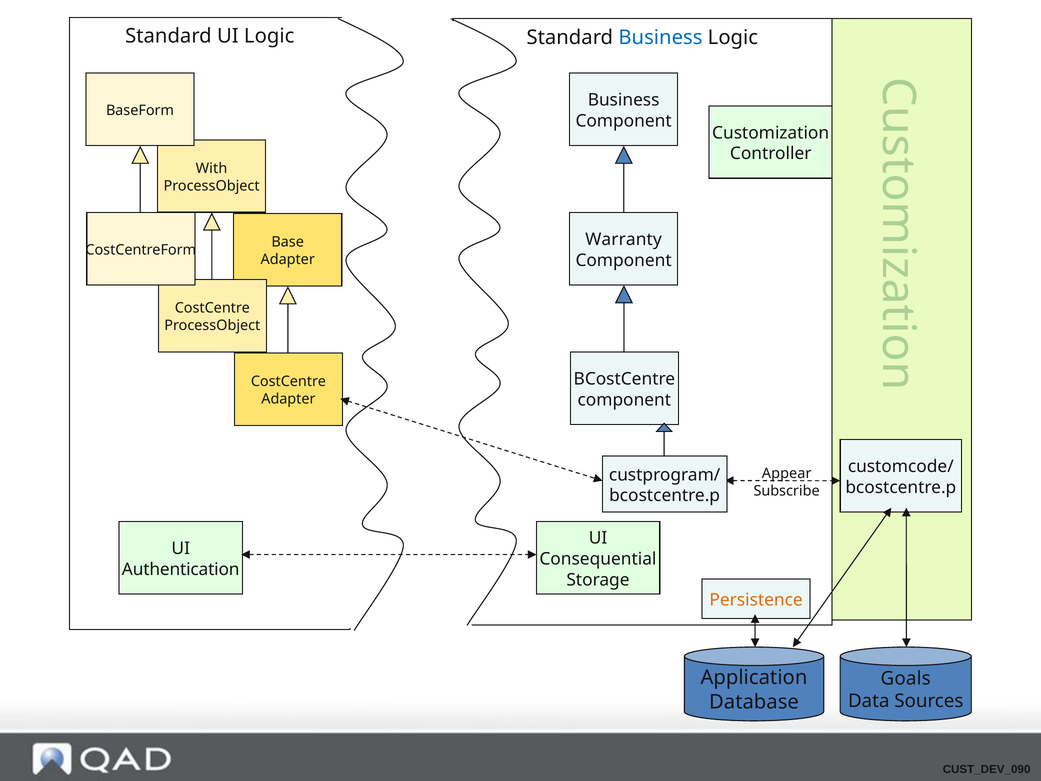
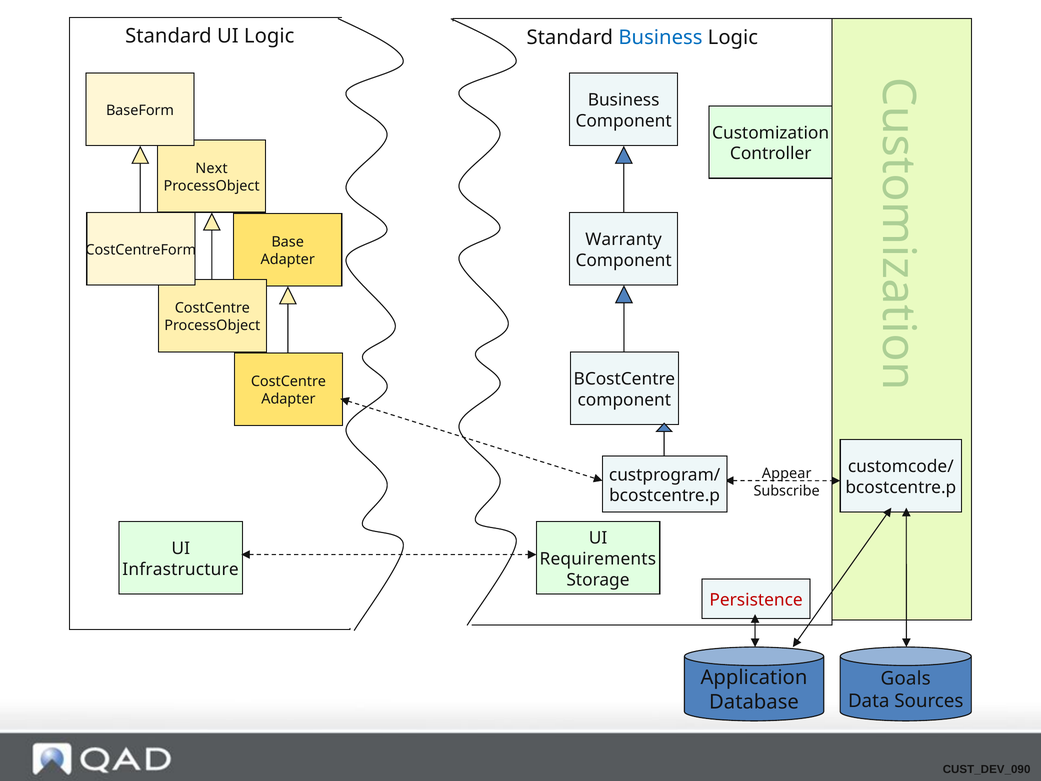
With: With -> Next
Consequential: Consequential -> Requirements
Authentication: Authentication -> Infrastructure
Persistence colour: orange -> red
